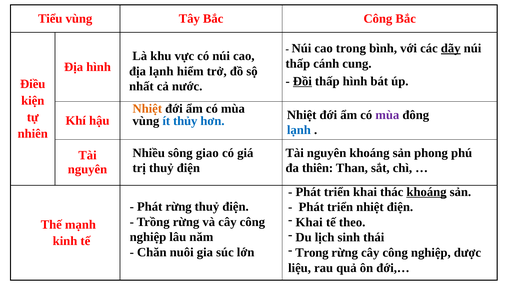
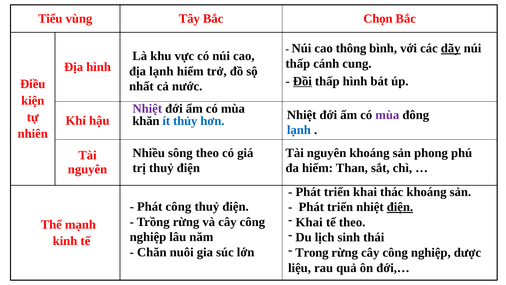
Bắc Công: Công -> Chọn
cao trong: trong -> thông
Nhiệt at (147, 109) colour: orange -> purple
vùng at (146, 121): vùng -> khăn
sông giao: giao -> theo
đa thiên: thiên -> hiểm
khoáng at (427, 192) underline: present -> none
Phát rừng: rừng -> công
điện at (400, 207) underline: none -> present
